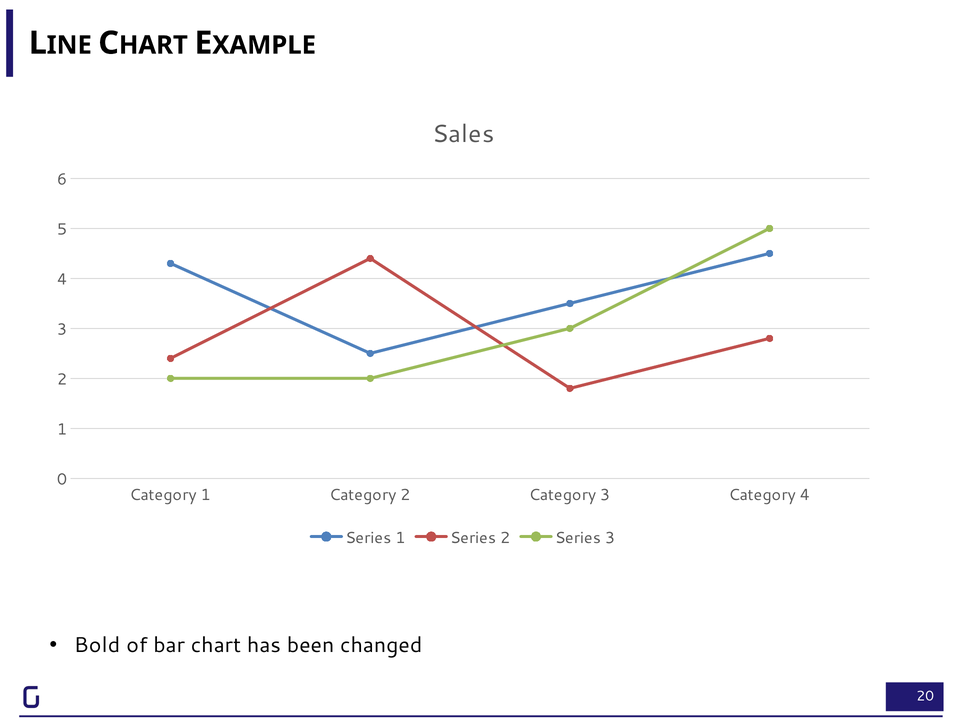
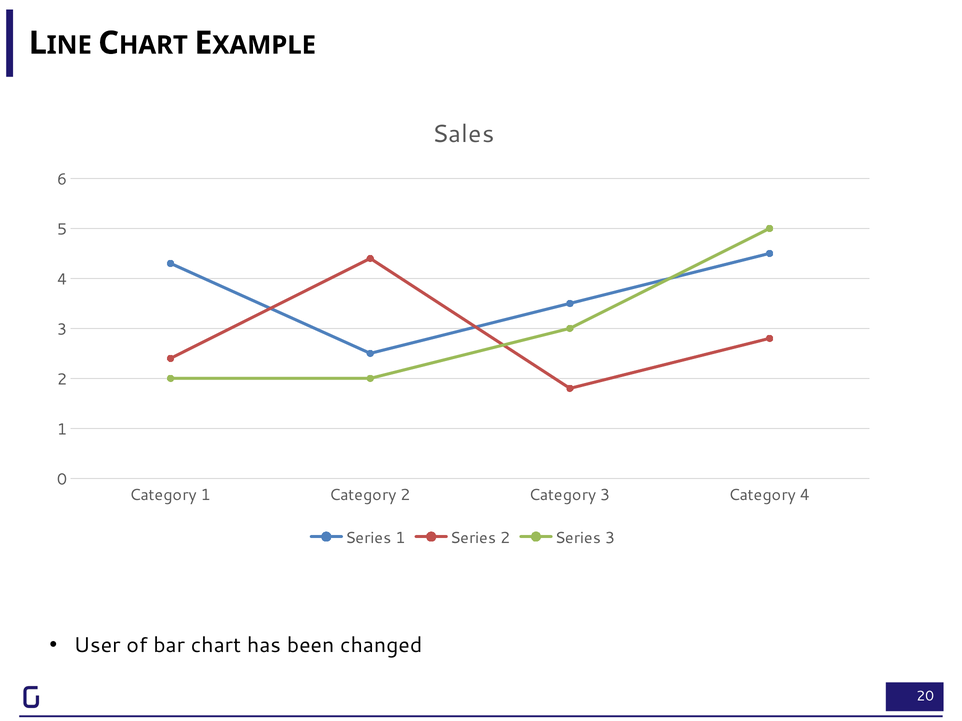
Bold: Bold -> User
